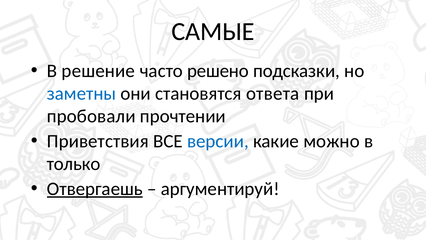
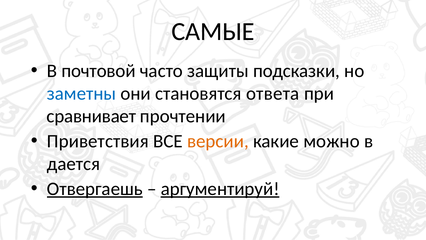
решение: решение -> почтовой
решено: решено -> защиты
пробовали: пробовали -> сравнивает
версии colour: blue -> orange
только: только -> дается
аргументируй underline: none -> present
